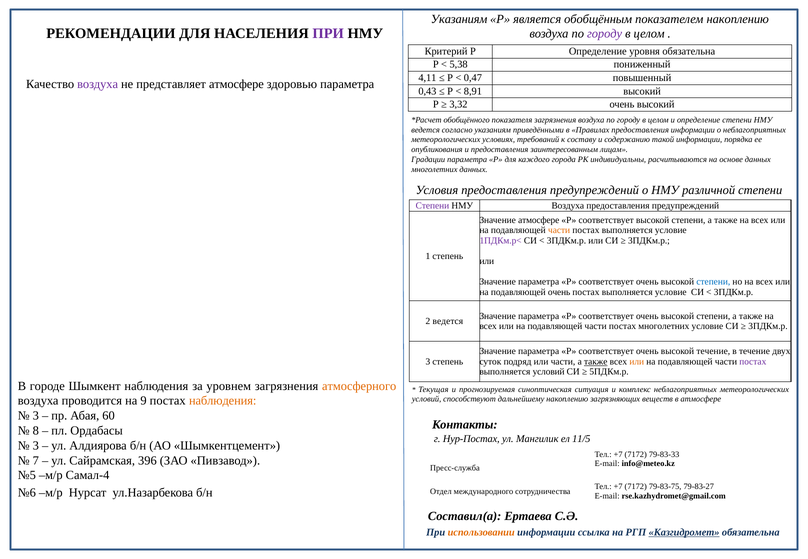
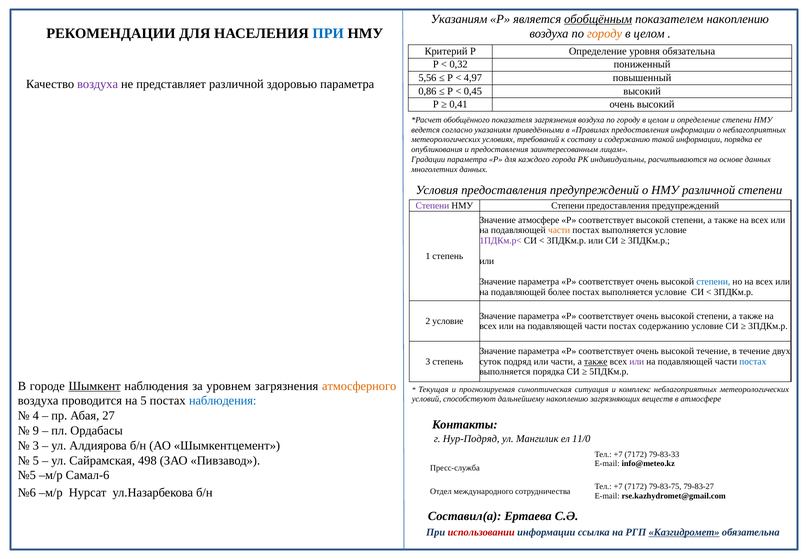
обобщённым underline: none -> present
ПРИ at (328, 33) colour: purple -> blue
городу at (605, 34) colour: purple -> orange
5,38: 5,38 -> 0,32
4,11: 4,11 -> 5,56
0,47: 0,47 -> 4,97
представляет атмосфере: атмосфере -> различной
0,43: 0,43 -> 0,86
8,91: 8,91 -> 0,45
3,32: 3,32 -> 0,41
НМУ Воздуха: Воздуха -> Степени
подавляющей очень: очень -> более
2 ведется: ведется -> условие
постах многолетних: многолетних -> содержанию
или at (637, 362) colour: orange -> purple
постах at (753, 362) colour: purple -> blue
выполняется условий: условий -> порядка
Шымкент underline: none -> present
на 9: 9 -> 5
наблюдения at (223, 401) colour: orange -> blue
3 at (36, 416): 3 -> 4
60: 60 -> 27
8: 8 -> 9
Нур-Постах: Нур-Постах -> Нур-Подряд
11/5: 11/5 -> 11/0
7 at (36, 461): 7 -> 5
396: 396 -> 498
Самал-4: Самал-4 -> Самал-6
использовании colour: orange -> red
